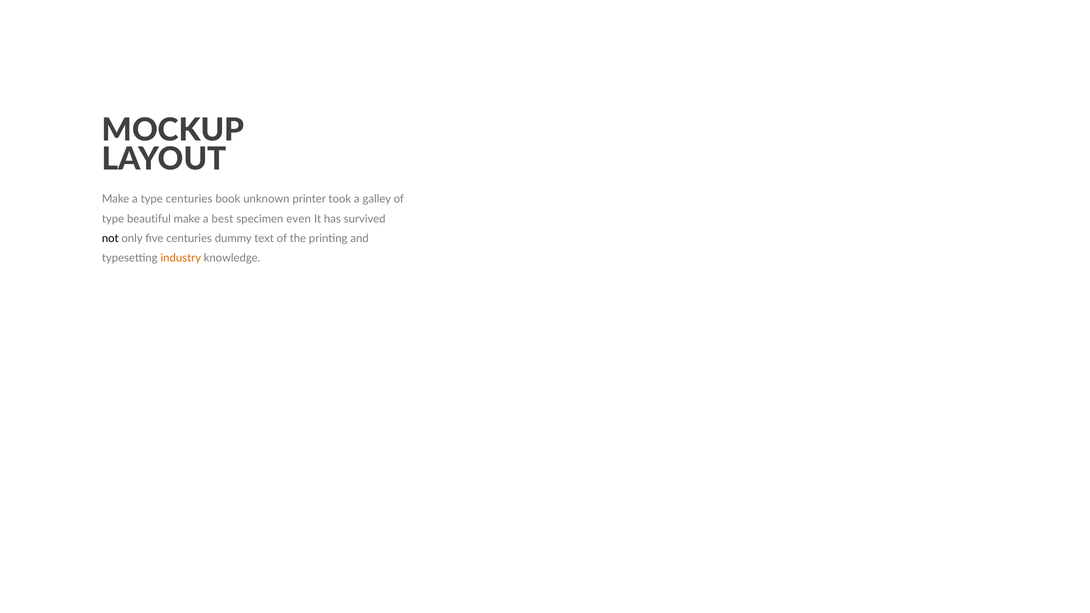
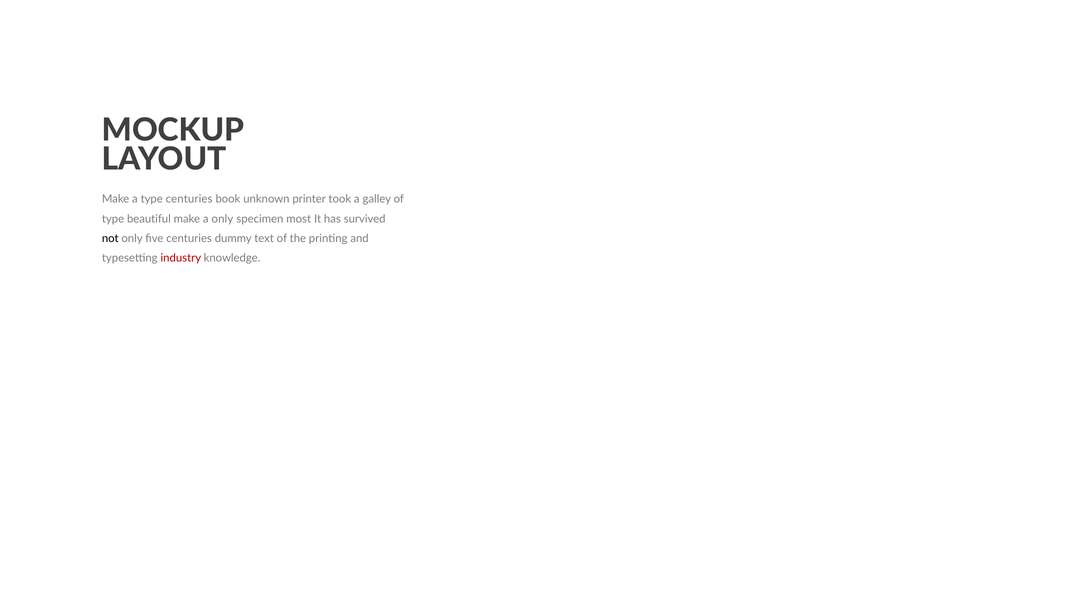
a best: best -> only
even: even -> most
industry colour: orange -> red
